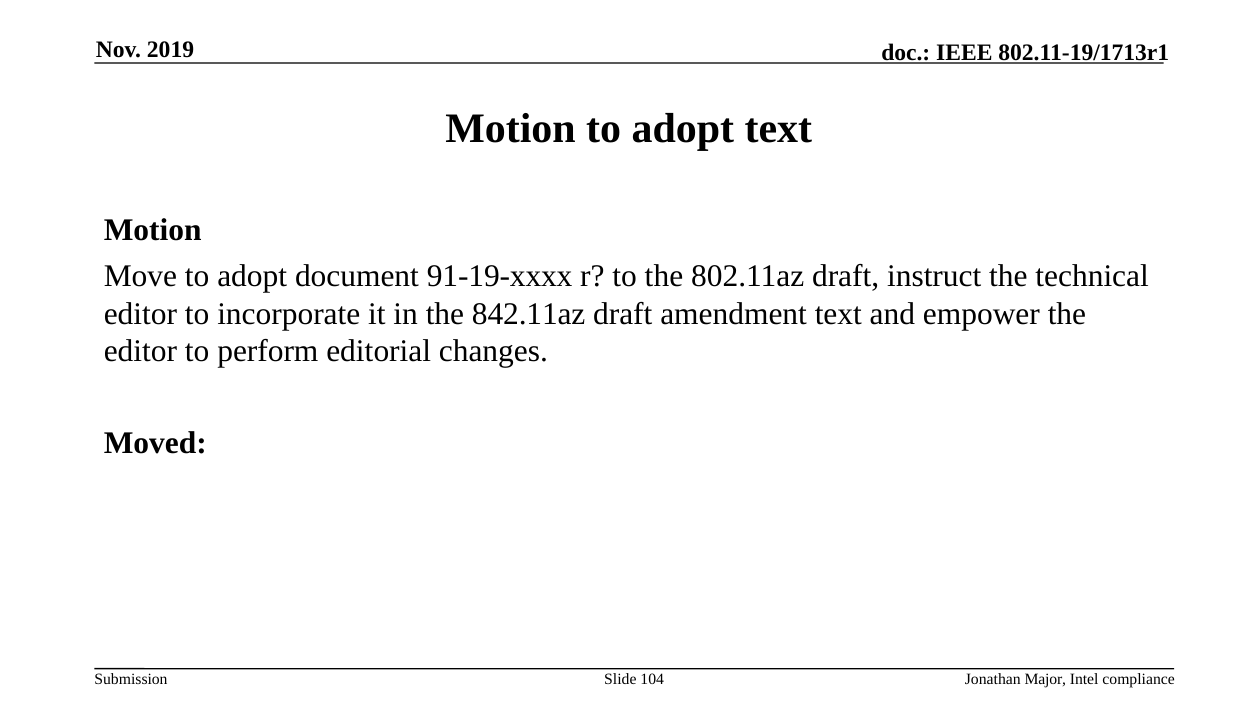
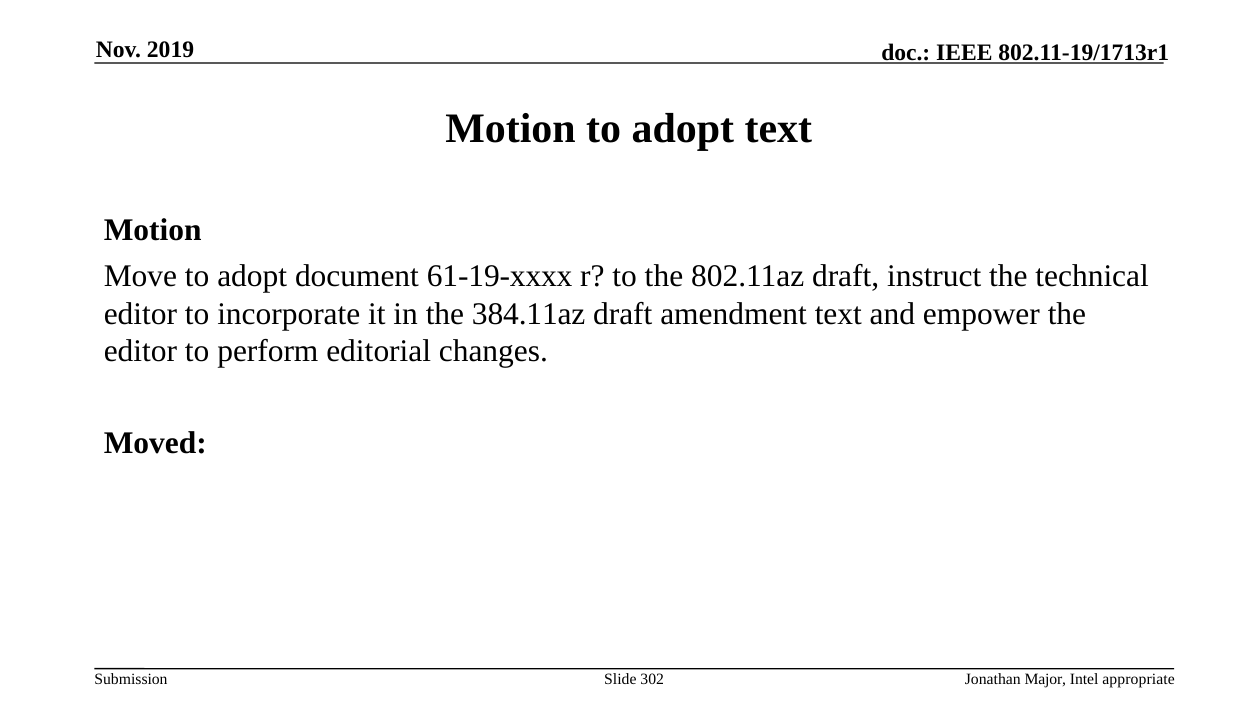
91-19-xxxx: 91-19-xxxx -> 61-19-xxxx
842.11az: 842.11az -> 384.11az
104: 104 -> 302
compliance: compliance -> appropriate
